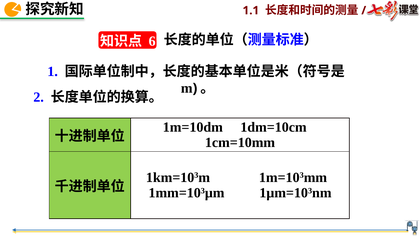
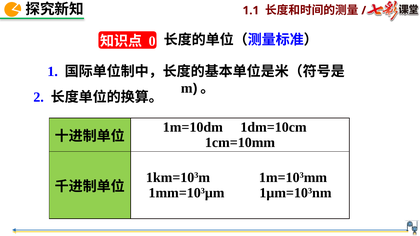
6: 6 -> 0
